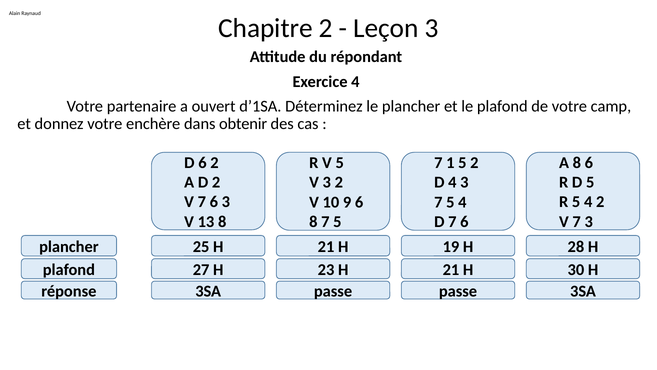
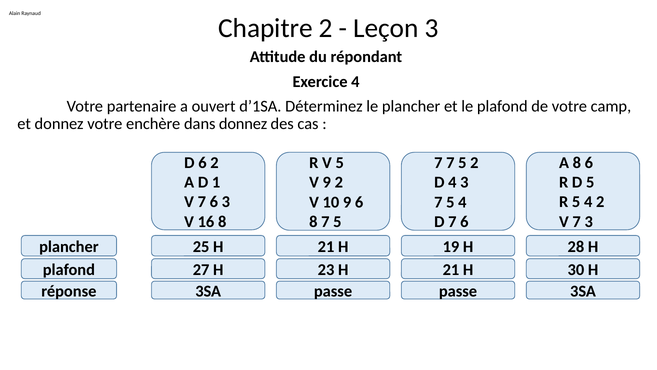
dans obtenir: obtenir -> donnez
1 at (450, 163): 1 -> 7
D 2: 2 -> 1
3 at (327, 182): 3 -> 9
13: 13 -> 16
